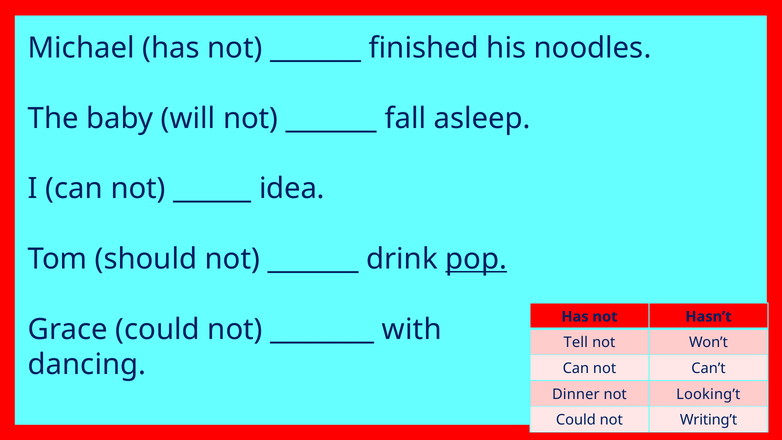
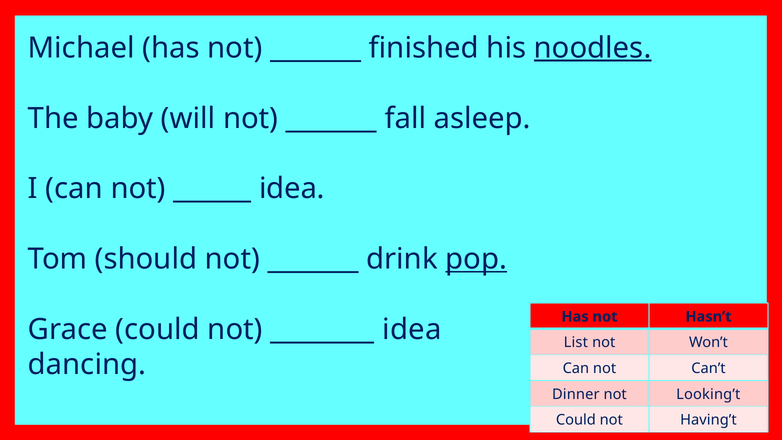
noodles underline: none -> present
with at (412, 329): with -> idea
Tell: Tell -> List
Writing’t: Writing’t -> Having’t
